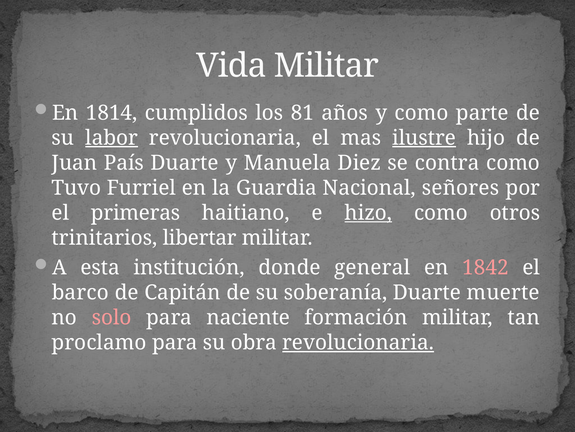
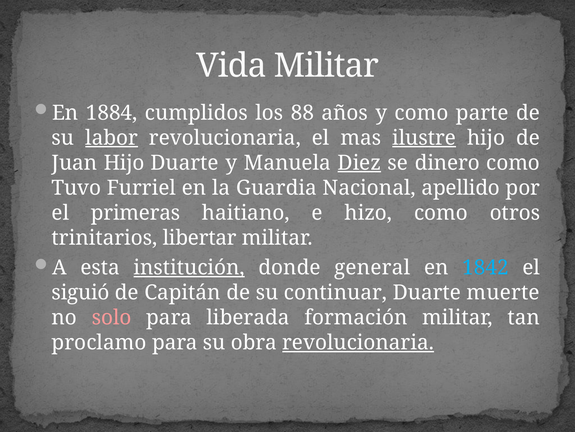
1814: 1814 -> 1884
81: 81 -> 88
Juan País: País -> Hijo
Diez underline: none -> present
contra: contra -> dinero
señores: señores -> apellido
hizo underline: present -> none
institución underline: none -> present
1842 colour: pink -> light blue
barco: barco -> siguió
soberanía: soberanía -> continuar
naciente: naciente -> liberada
